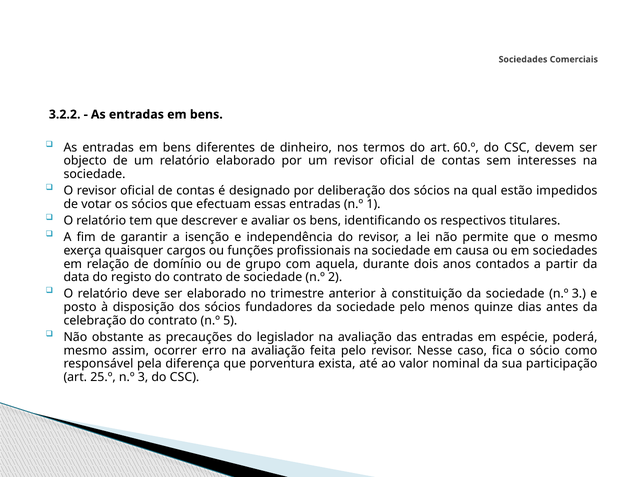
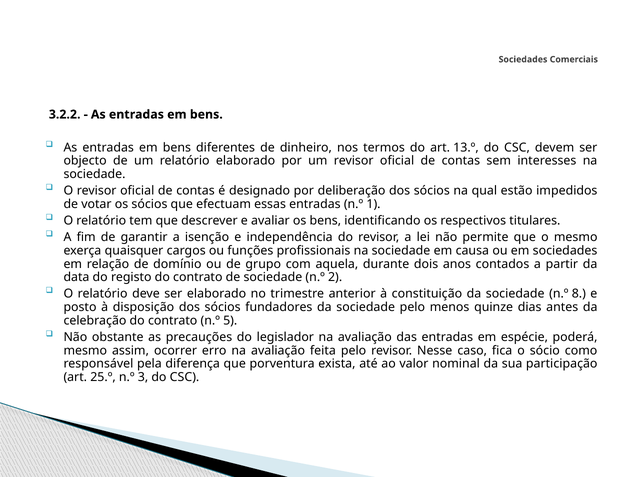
60.º: 60.º -> 13.º
sociedade n.º 3: 3 -> 8
